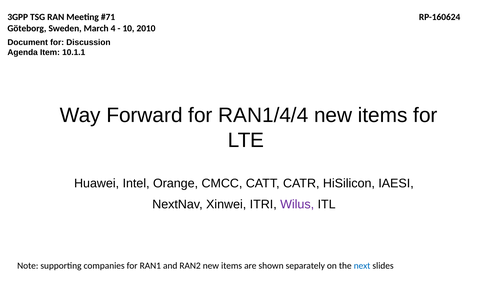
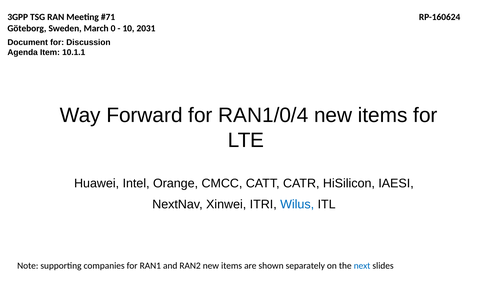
4: 4 -> 0
2010: 2010 -> 2031
RAN1/4/4: RAN1/4/4 -> RAN1/0/4
Wilus colour: purple -> blue
